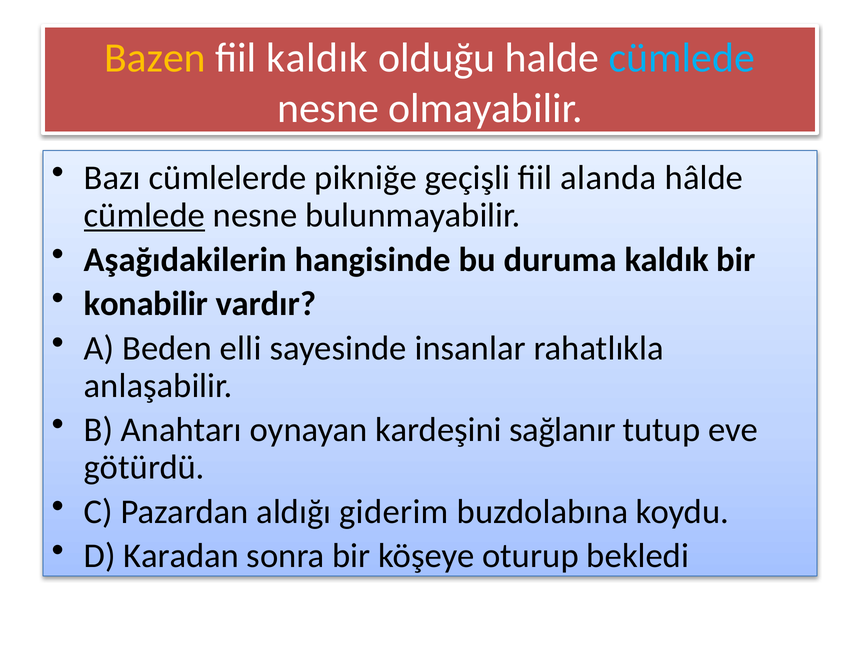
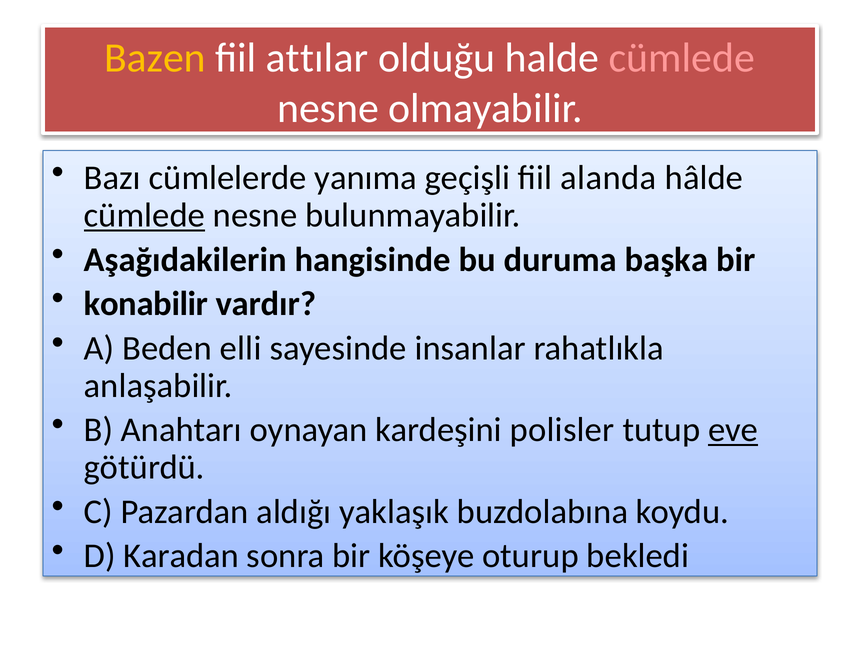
fiil kaldık: kaldık -> attılar
cümlede at (682, 58) colour: light blue -> pink
pikniğe: pikniğe -> yanıma
duruma kaldık: kaldık -> başka
sağlanır: sağlanır -> polisler
eve underline: none -> present
giderim: giderim -> yaklaşık
